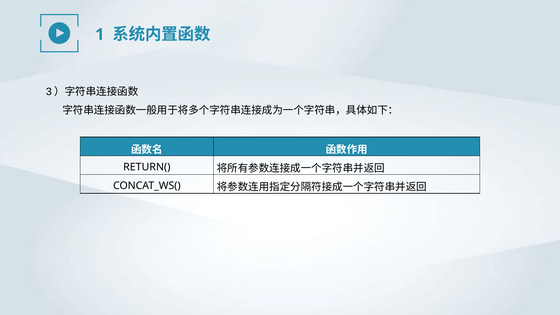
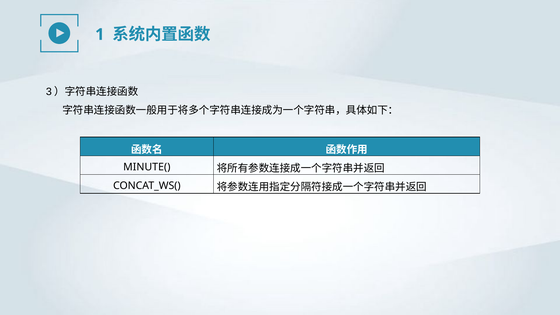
RETURN(: RETURN( -> MINUTE(
